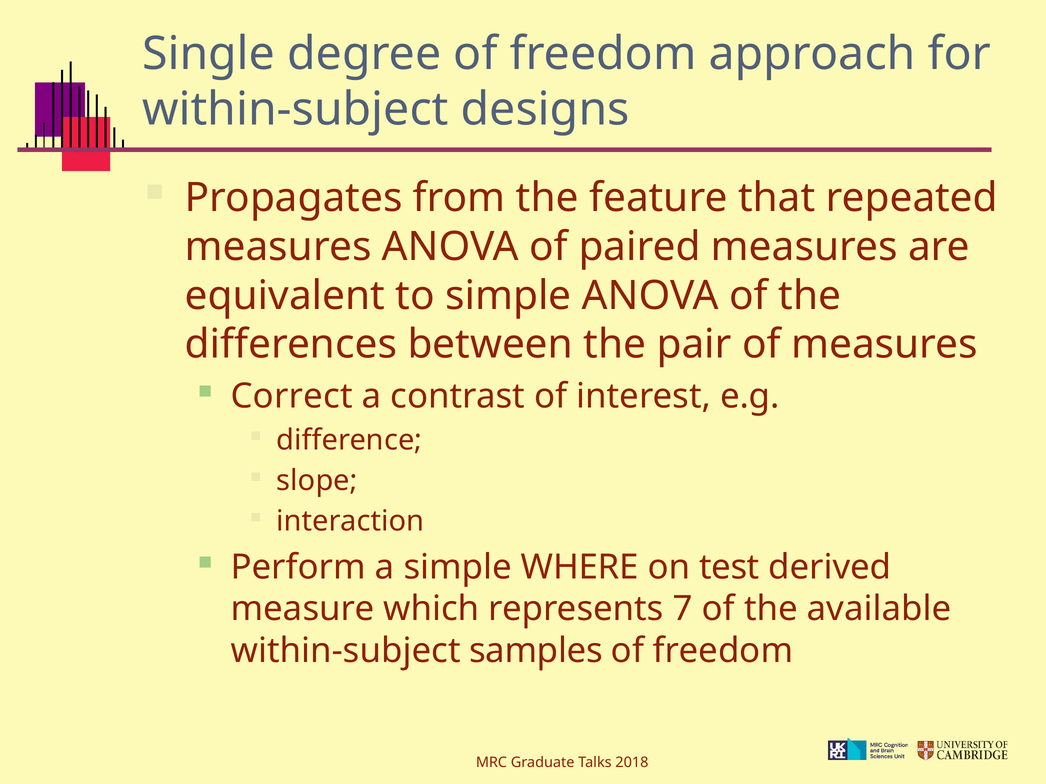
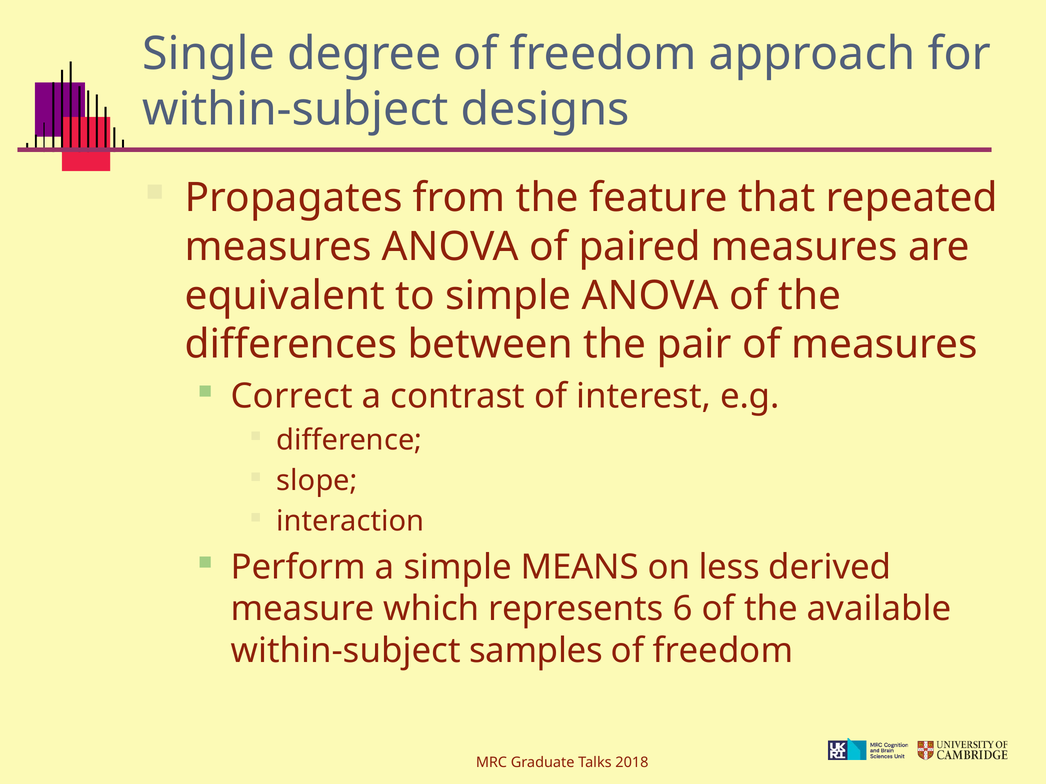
WHERE: WHERE -> MEANS
test: test -> less
7: 7 -> 6
